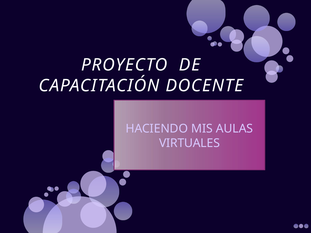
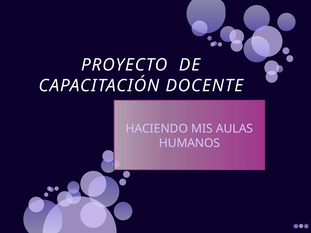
VIRTUALES: VIRTUALES -> HUMANOS
